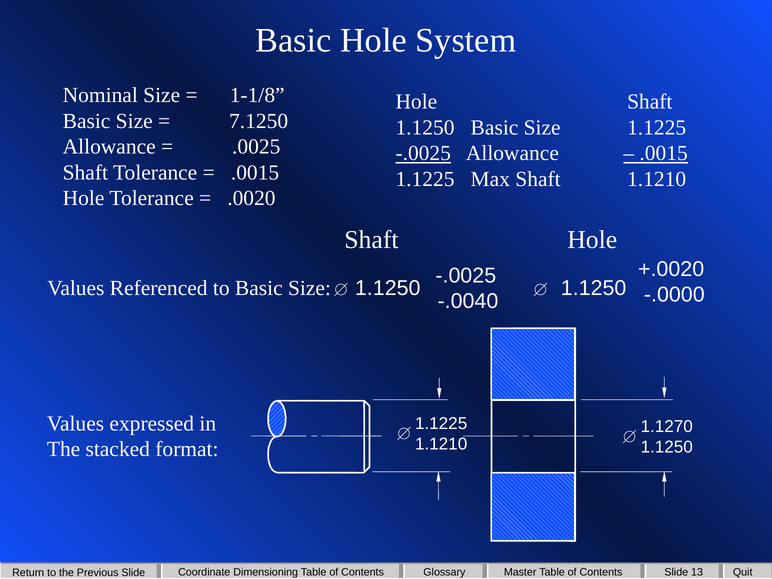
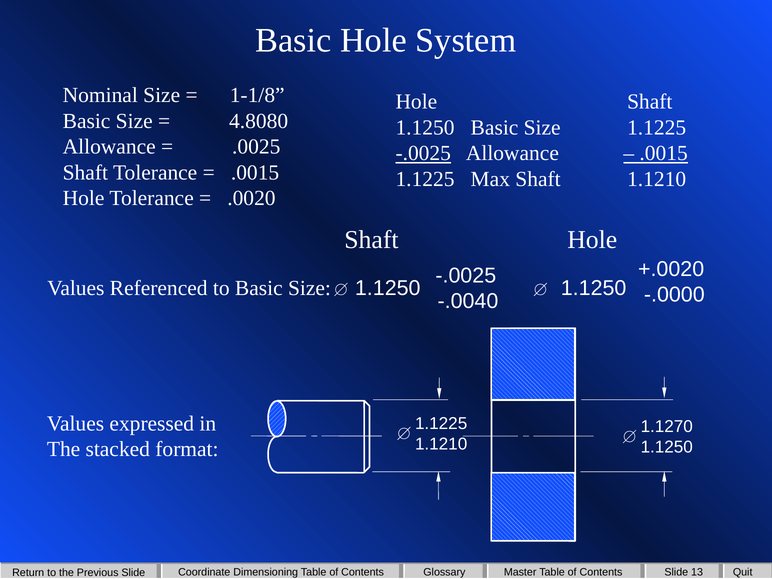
7.1250: 7.1250 -> 4.8080
